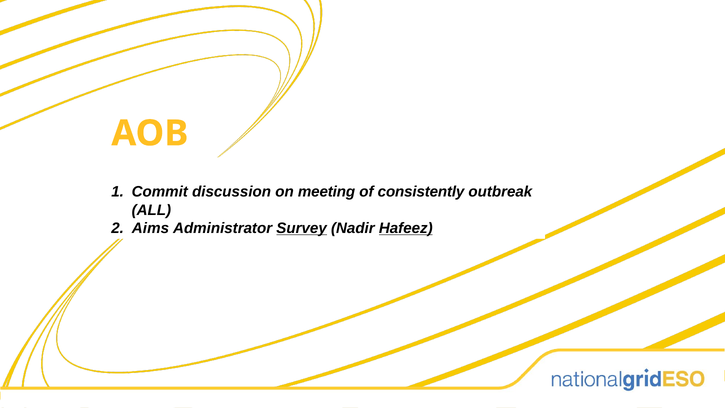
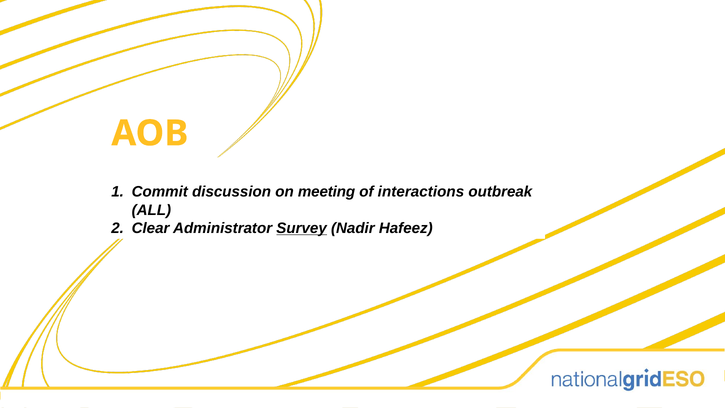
consistently: consistently -> interactions
Aims: Aims -> Clear
Hafeez underline: present -> none
